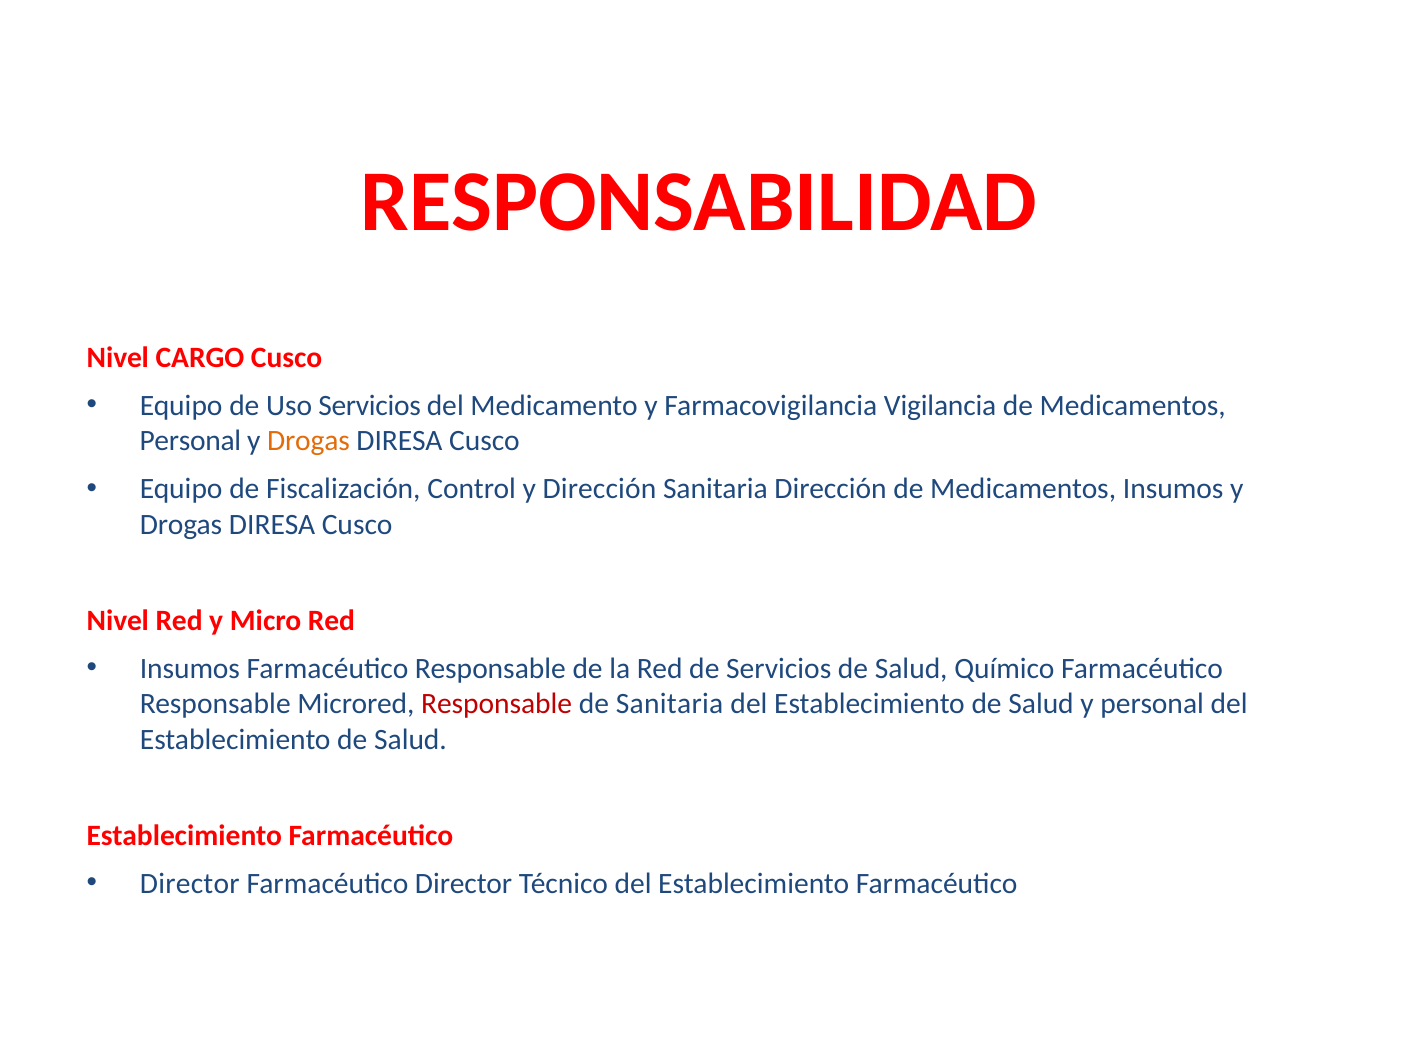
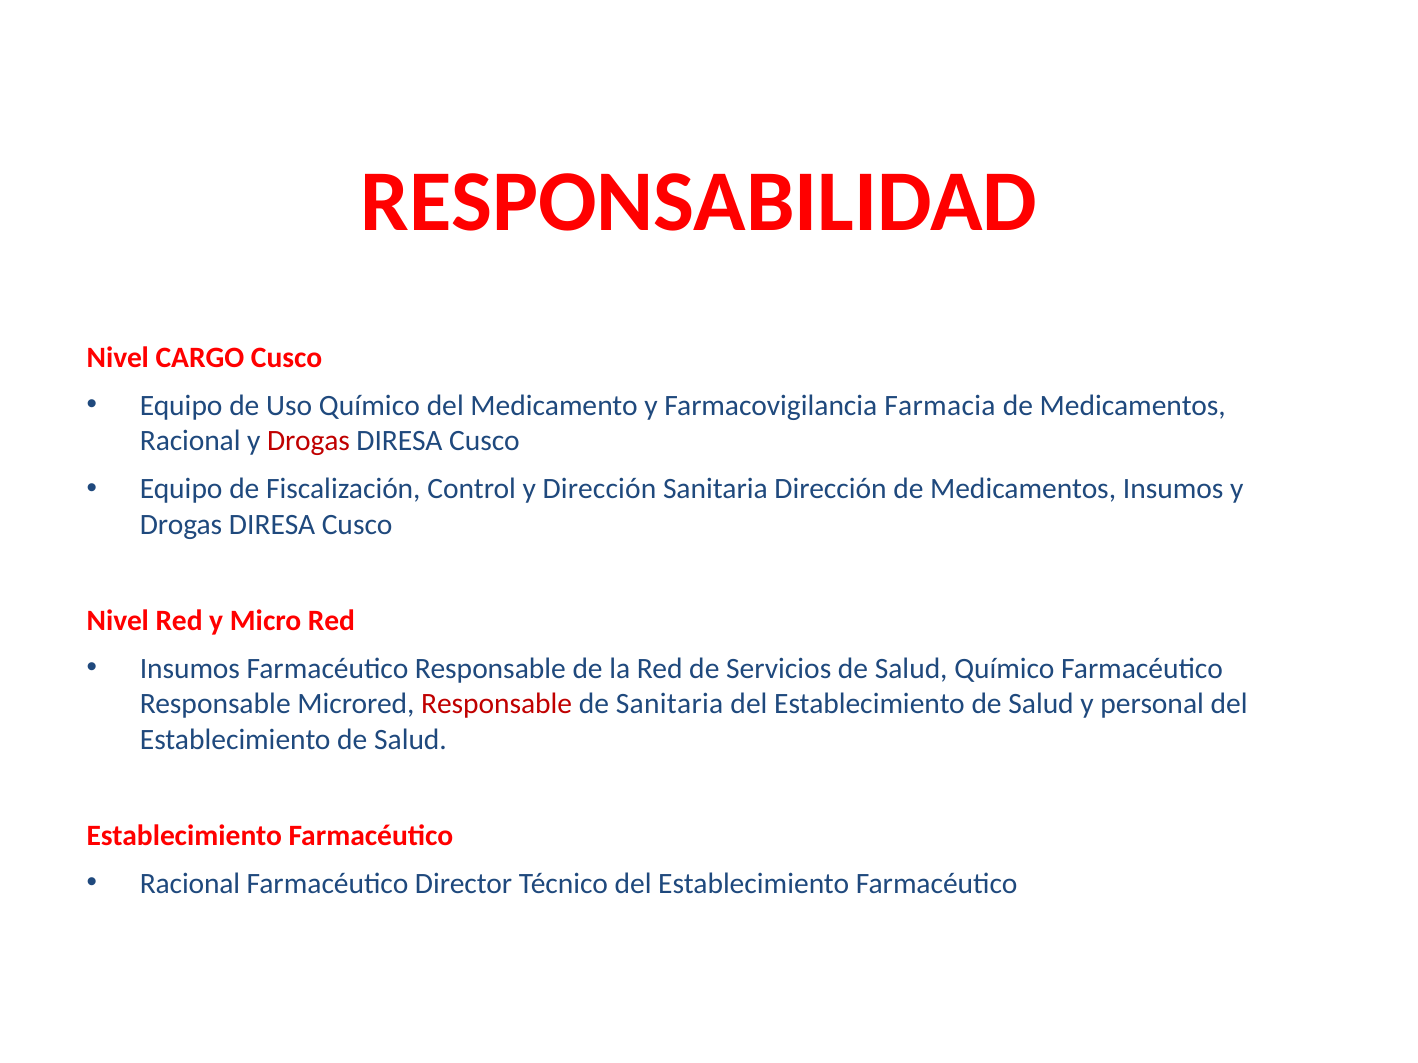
Uso Servicios: Servicios -> Químico
Vigilancia: Vigilancia -> Farmacia
Personal at (190, 441): Personal -> Racional
Drogas at (309, 441) colour: orange -> red
Director at (190, 884): Director -> Racional
